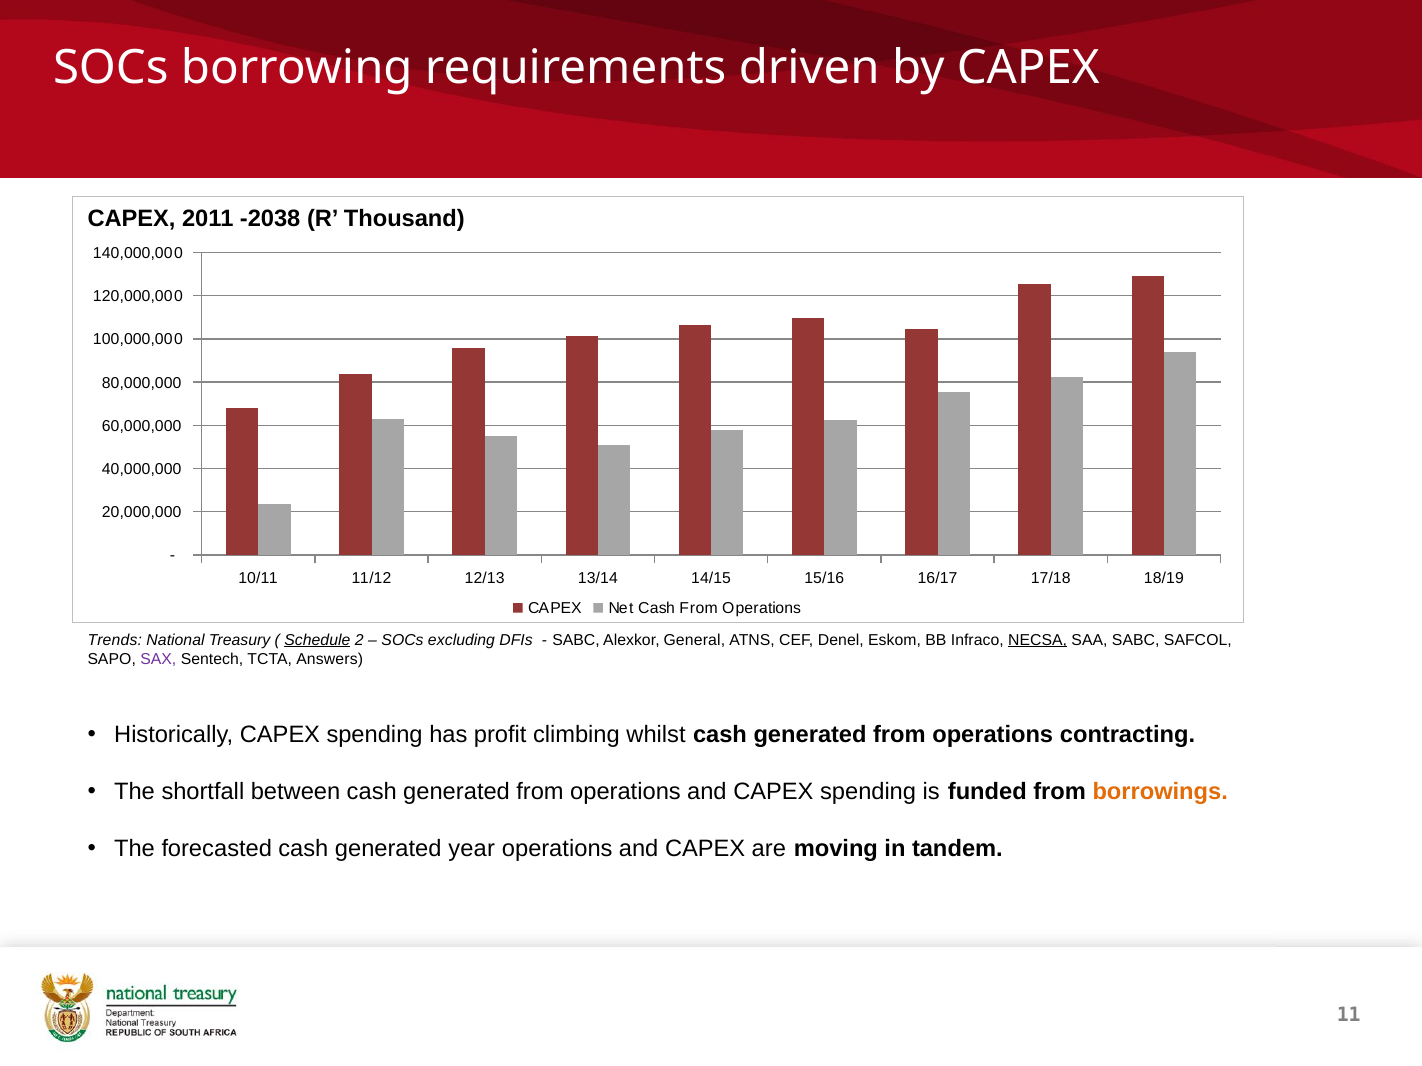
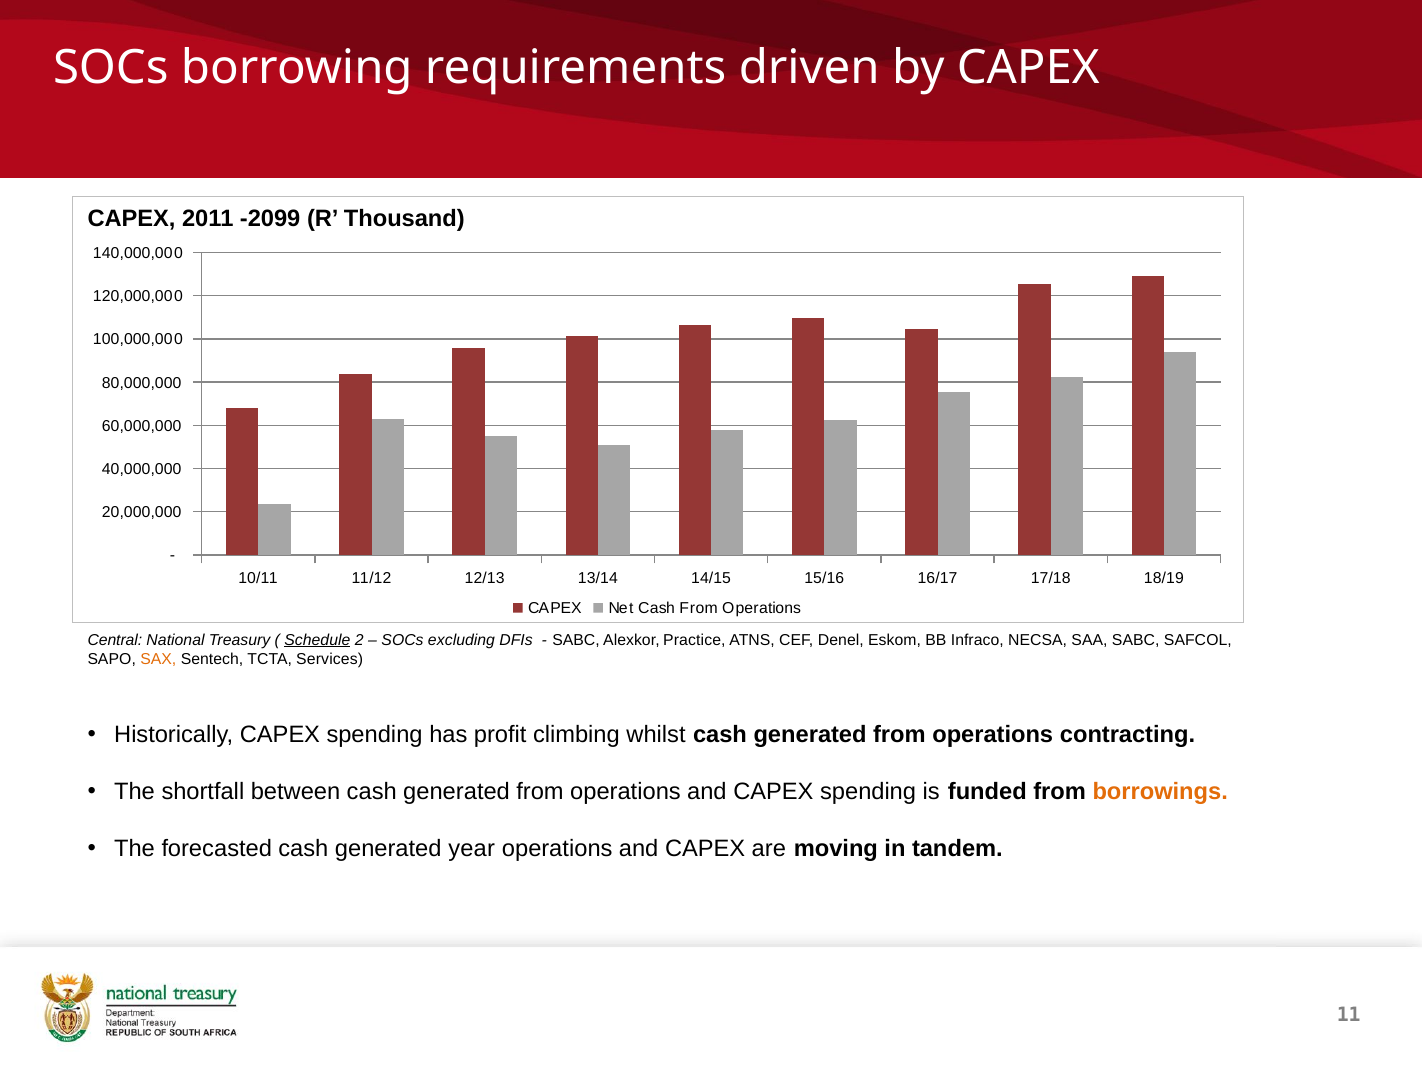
-2038: -2038 -> -2099
Trends: Trends -> Central
General: General -> Practice
NECSA underline: present -> none
SAX colour: purple -> orange
Answers: Answers -> Services
